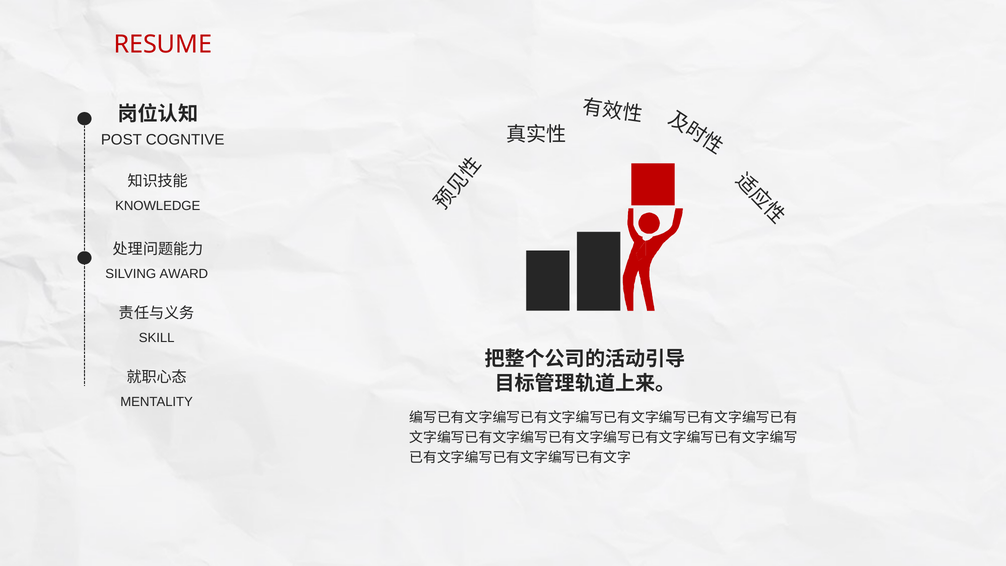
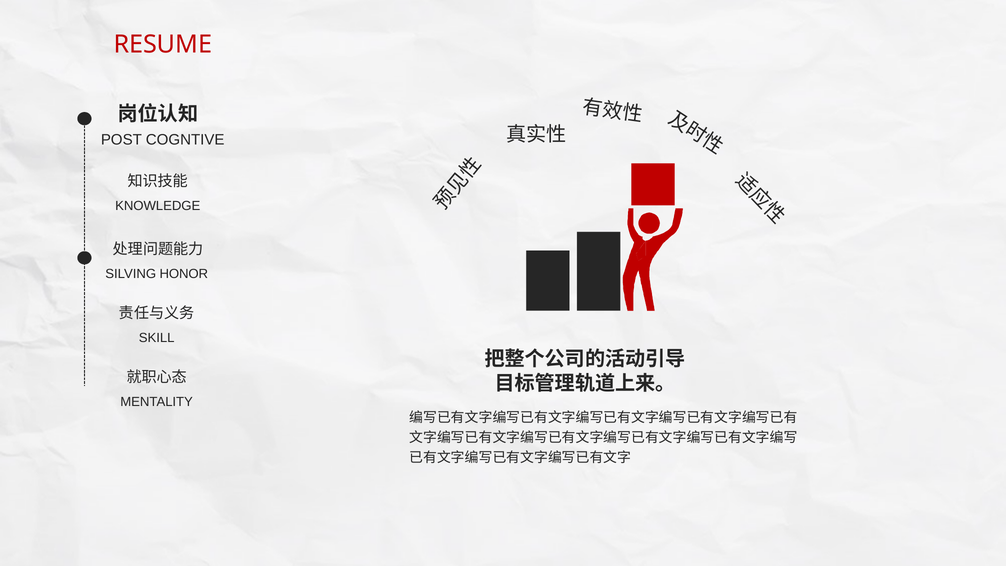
AWARD: AWARD -> HONOR
